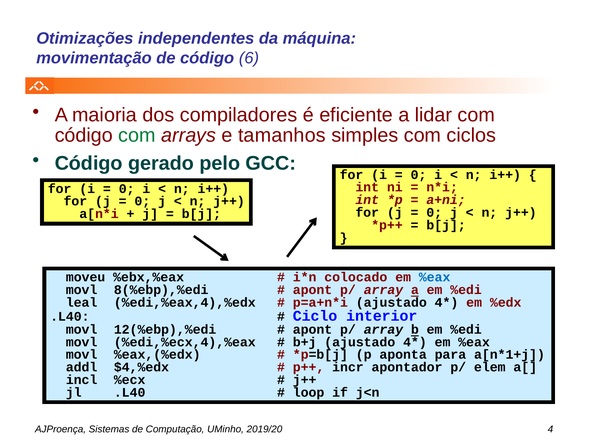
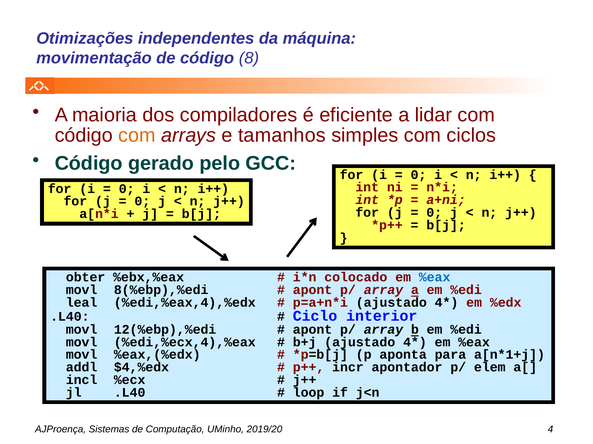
6: 6 -> 8
com at (137, 135) colour: green -> orange
moveu: moveu -> obter
